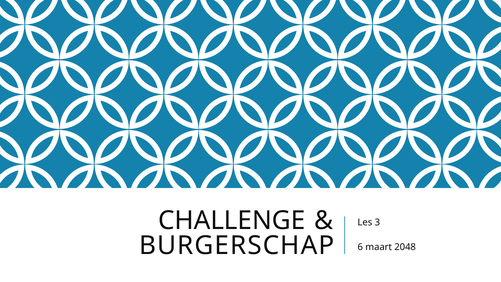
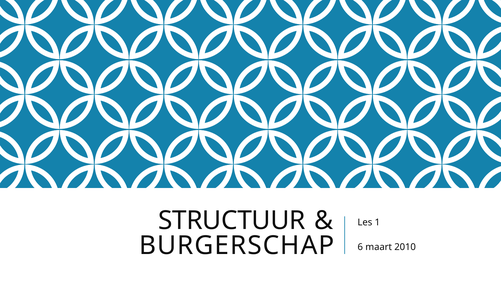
CHALLENGE: CHALLENGE -> STRUCTUUR
3: 3 -> 1
2048: 2048 -> 2010
